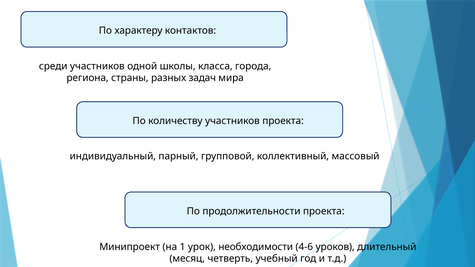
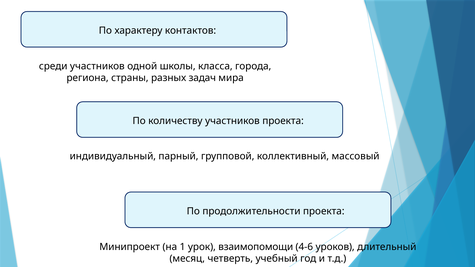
необходимости: необходимости -> взаимопомощи
